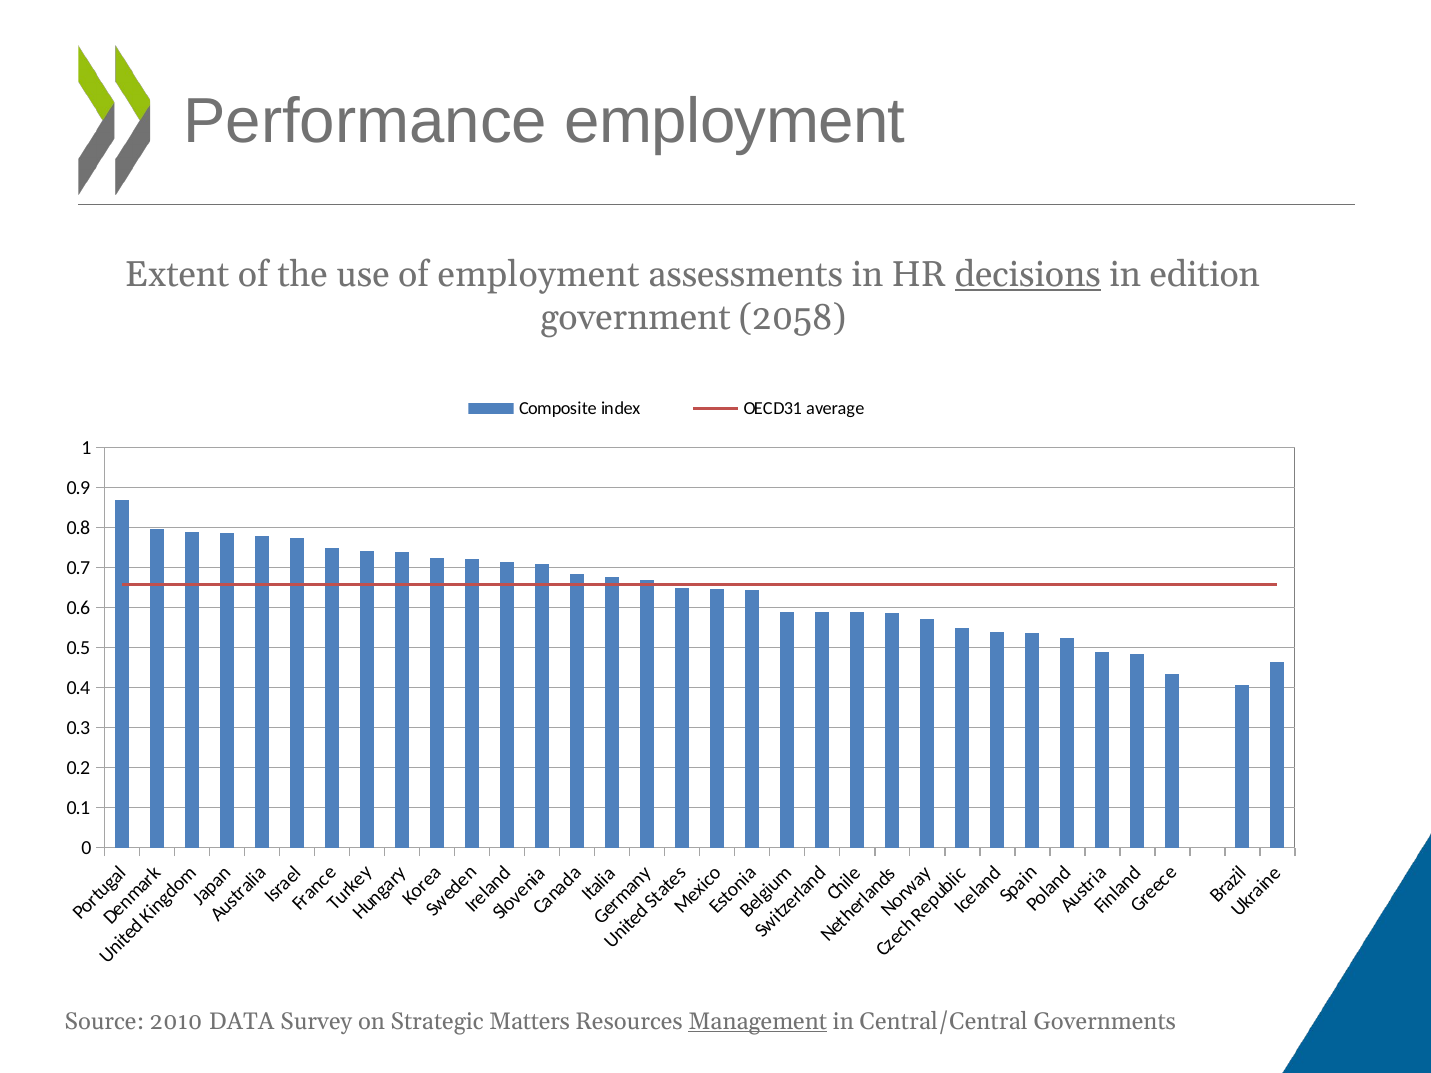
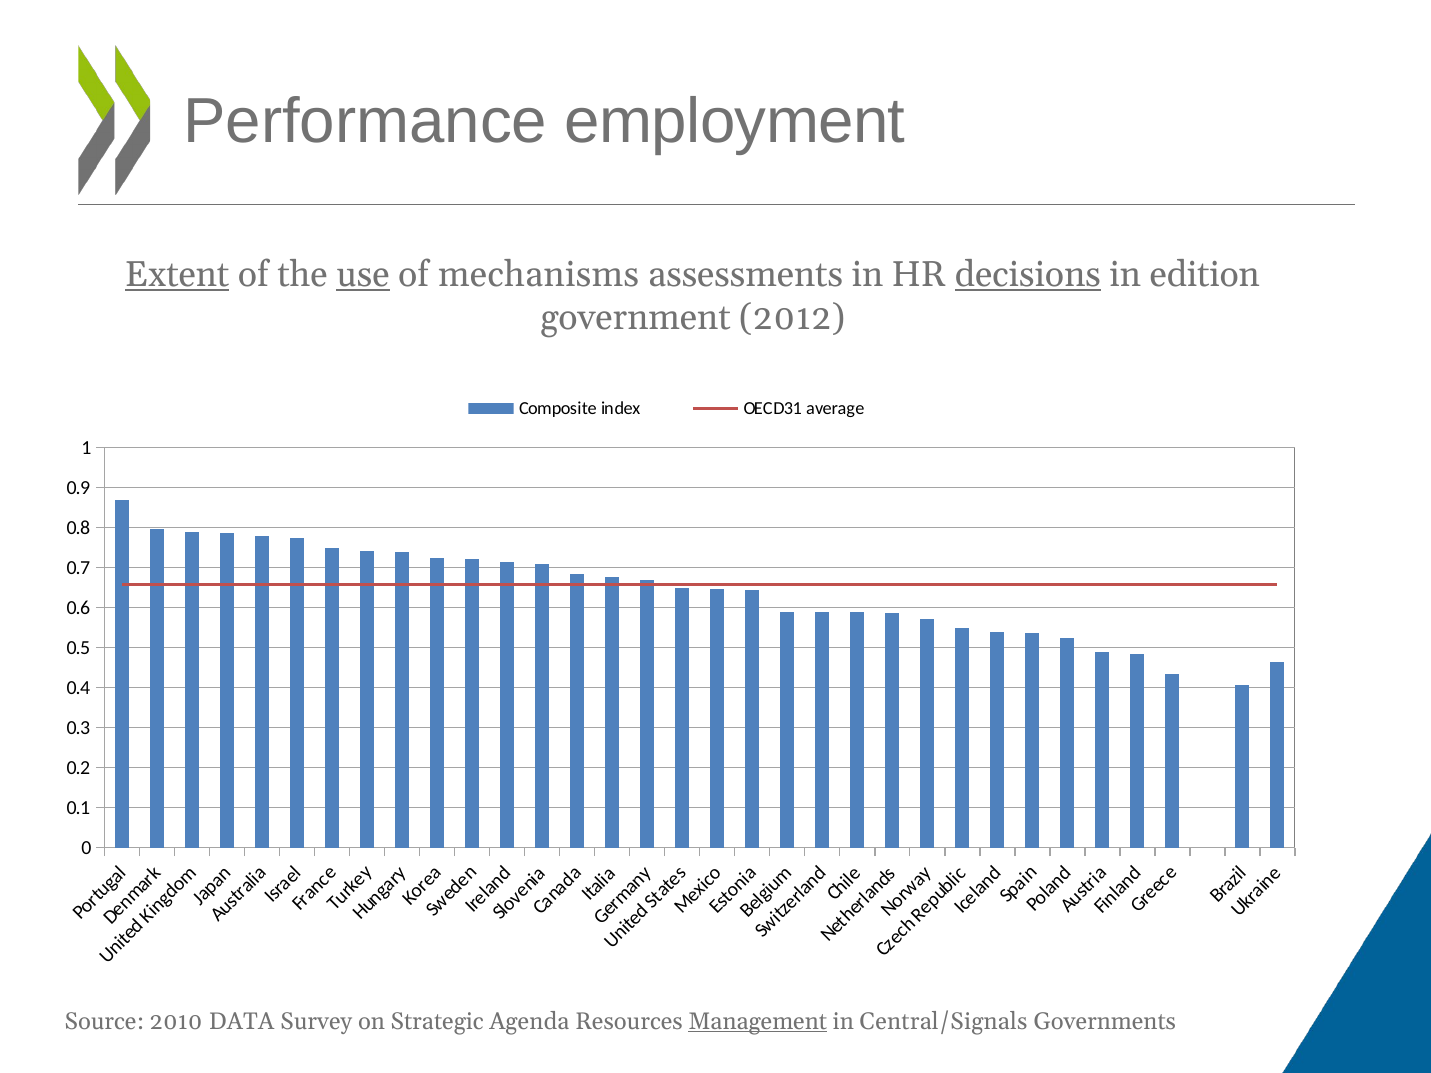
Extent underline: none -> present
use underline: none -> present
of employment: employment -> mechanisms
2058: 2058 -> 2012
Matters: Matters -> Agenda
Central/Central: Central/Central -> Central/Signals
